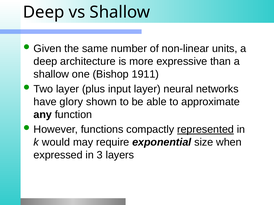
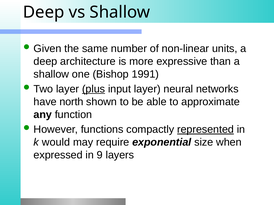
1911: 1911 -> 1991
plus underline: none -> present
glory: glory -> north
3: 3 -> 9
